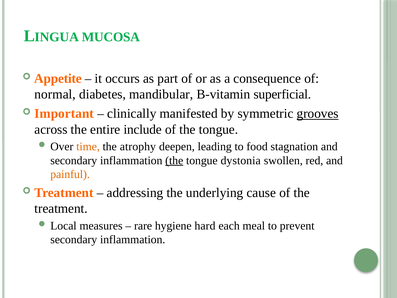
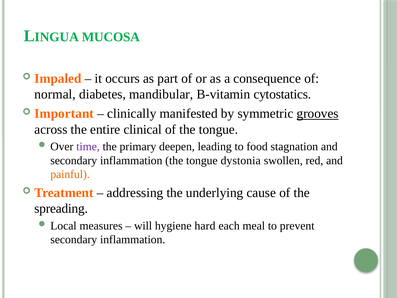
Appetite: Appetite -> Impaled
superficial: superficial -> cytostatics
include: include -> clinical
time colour: orange -> purple
atrophy: atrophy -> primary
the at (174, 160) underline: present -> none
treatment at (61, 208): treatment -> spreading
rare: rare -> will
